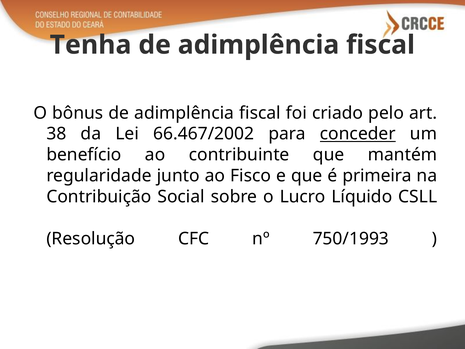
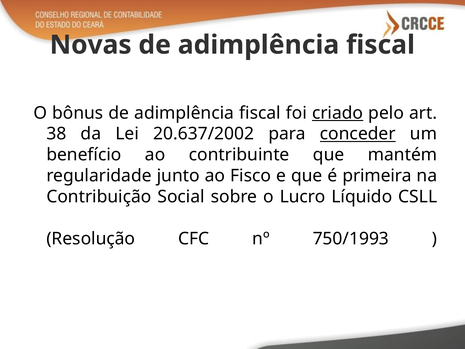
Tenha: Tenha -> Novas
criado underline: none -> present
66.467/2002: 66.467/2002 -> 20.637/2002
